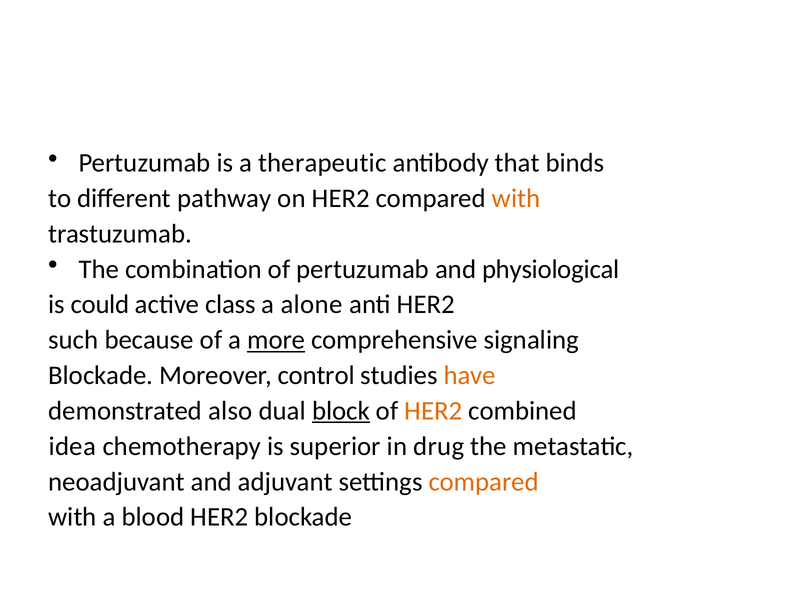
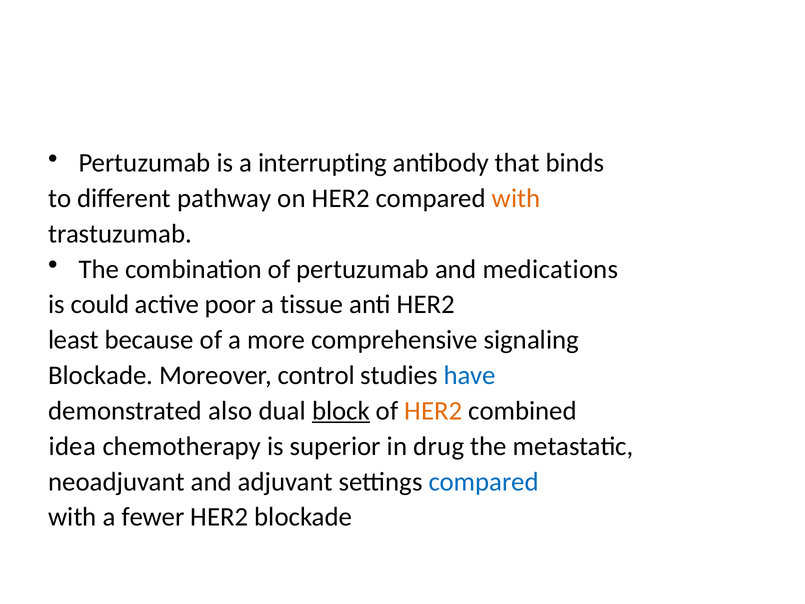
therapeutic: therapeutic -> interrupting
physiological: physiological -> medications
class: class -> poor
alone: alone -> tissue
such: such -> least
more underline: present -> none
have colour: orange -> blue
compared at (484, 481) colour: orange -> blue
blood: blood -> fewer
